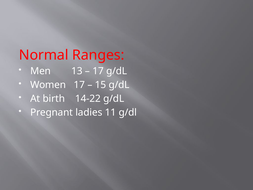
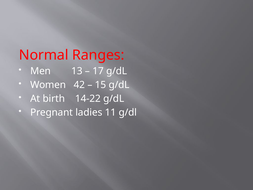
Women 17: 17 -> 42
